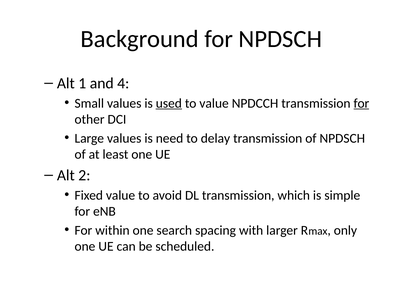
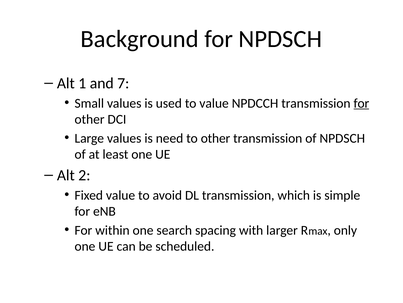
4: 4 -> 7
used underline: present -> none
to delay: delay -> other
